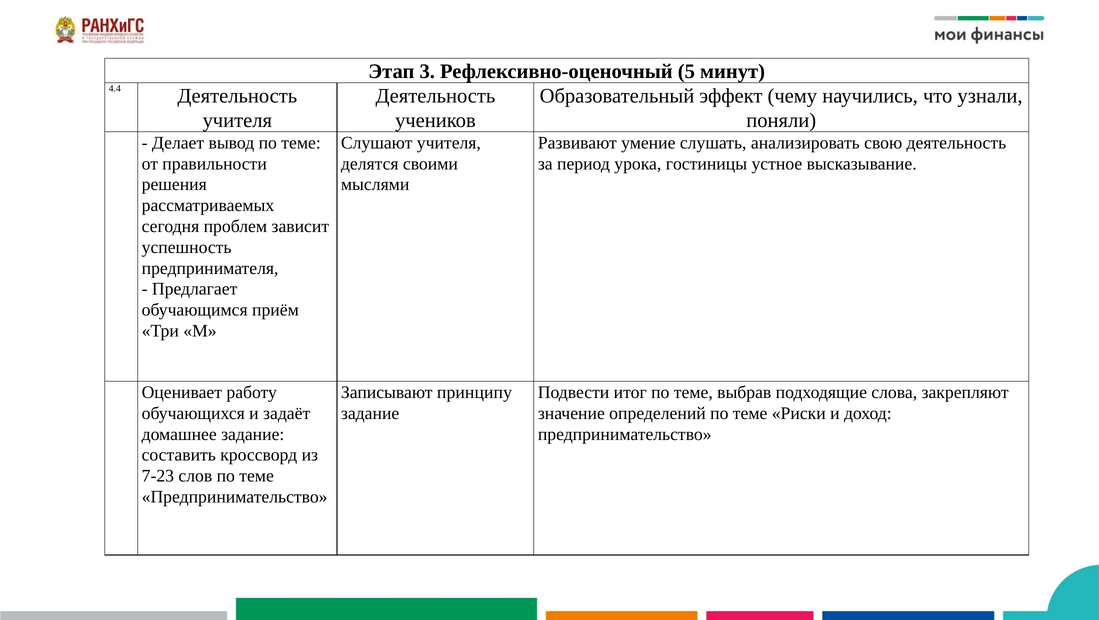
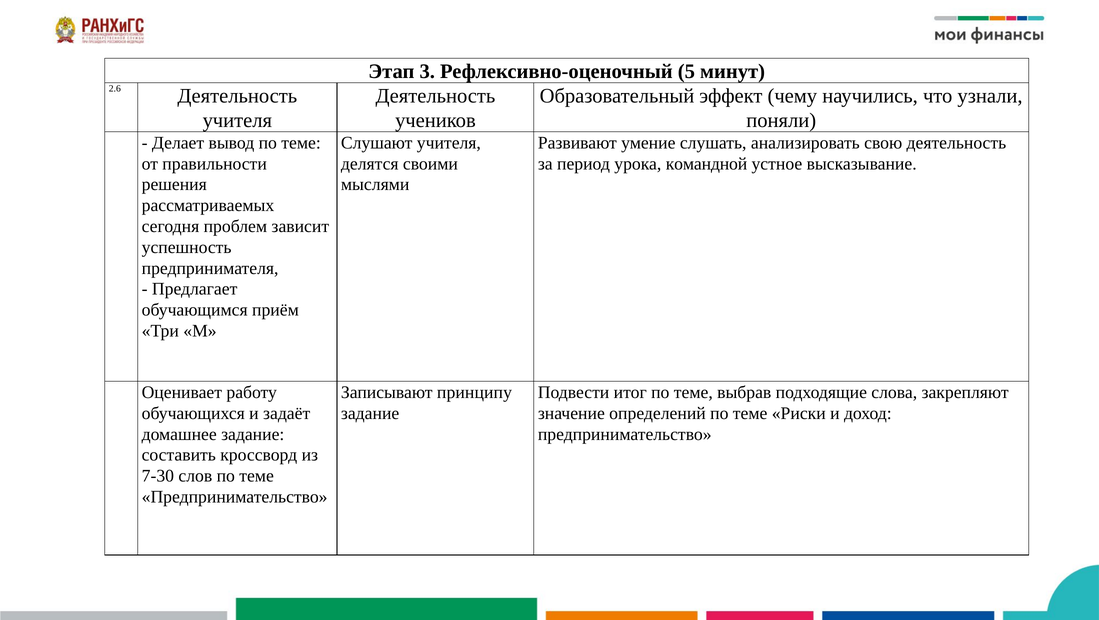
4.4: 4.4 -> 2.6
гостиницы: гостиницы -> командной
7-23: 7-23 -> 7-30
